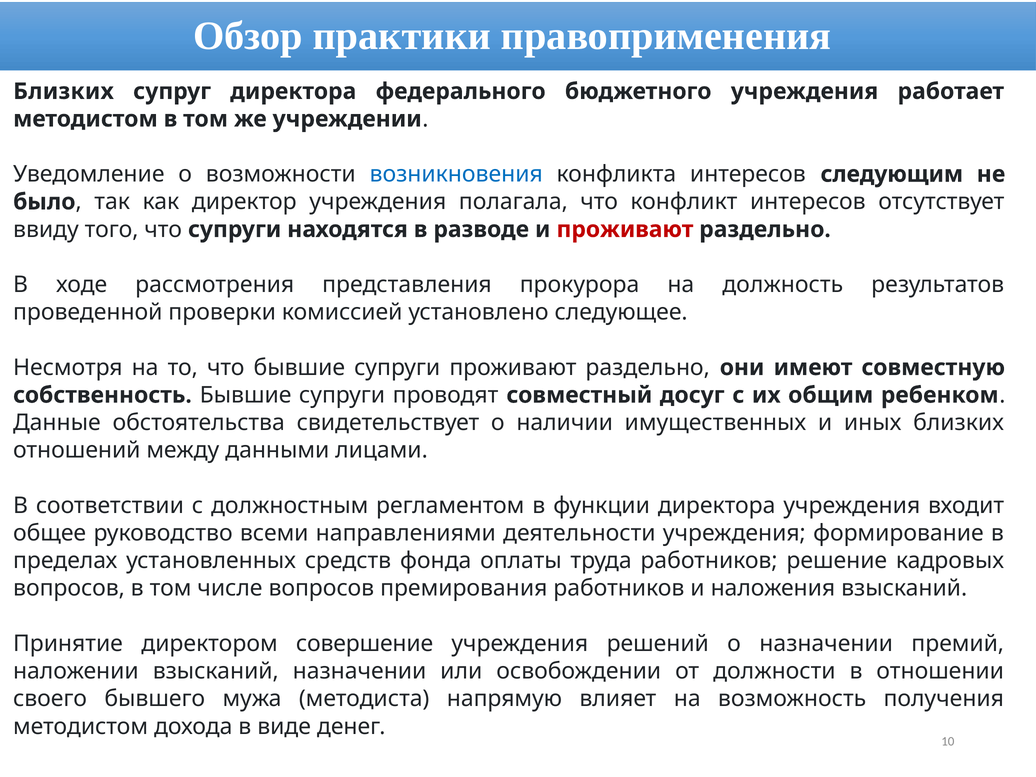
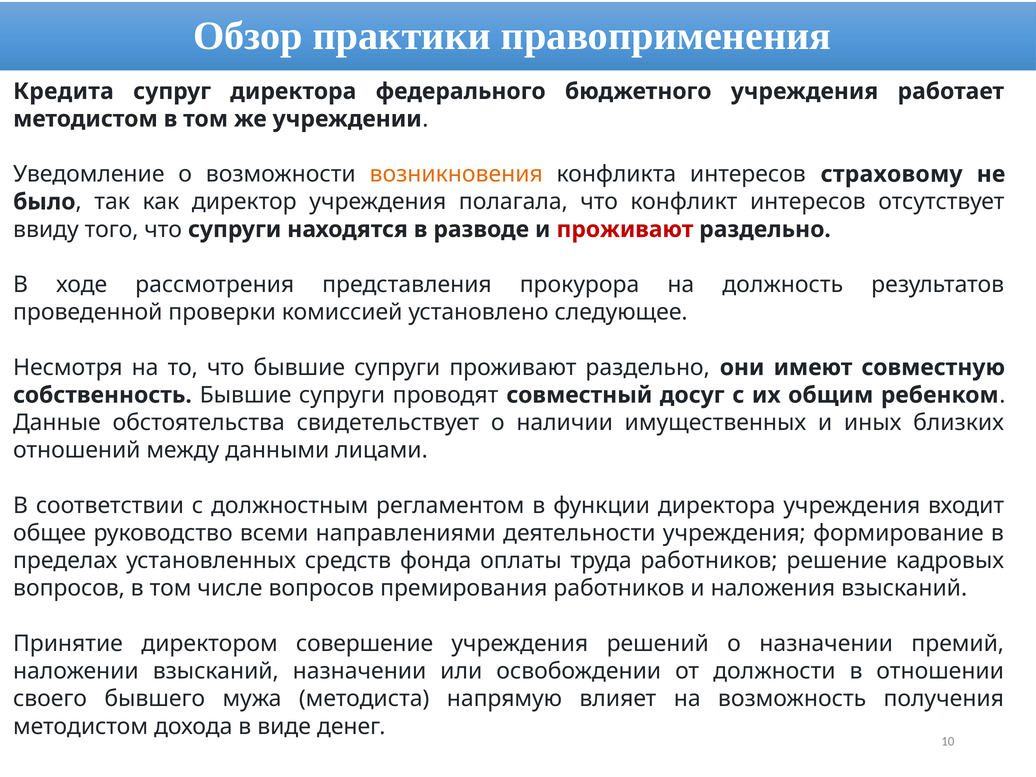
Близких at (63, 91): Близких -> Кредита
возникновения colour: blue -> orange
следующим: следующим -> страховому
